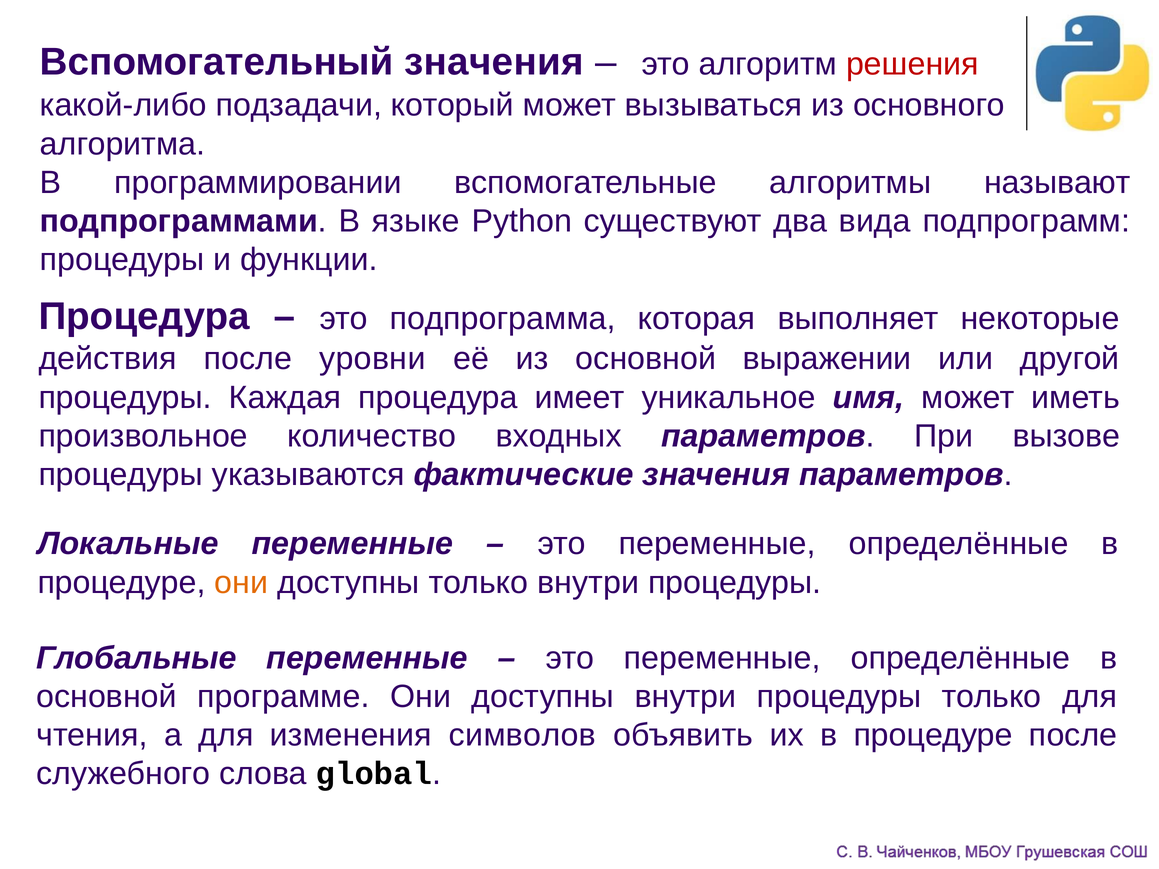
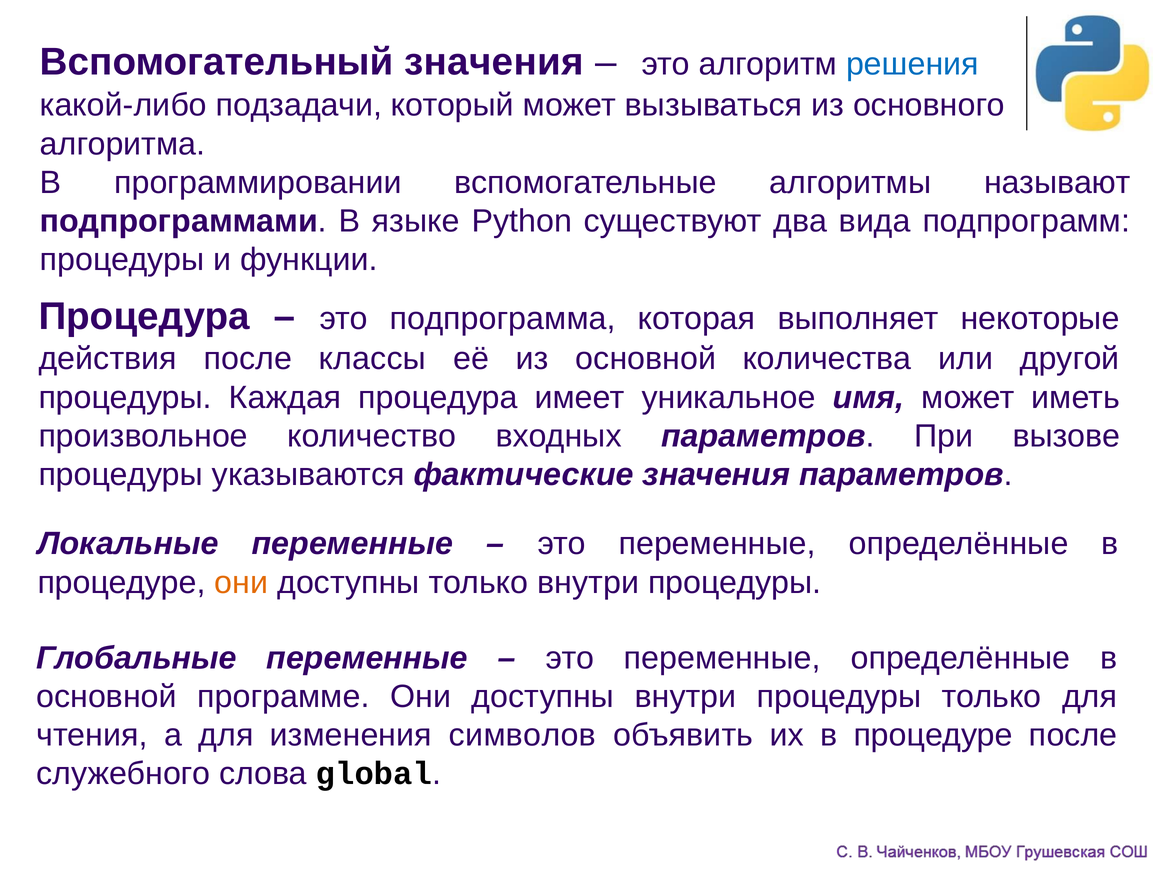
решения colour: red -> blue
уровни: уровни -> классы
выражении: выражении -> количества
